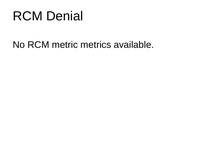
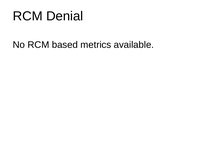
metric: metric -> based
